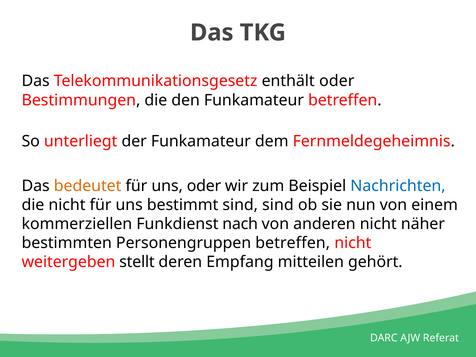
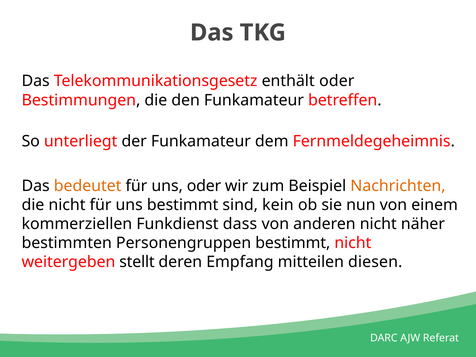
Nachrichten colour: blue -> orange
sind sind: sind -> kein
nach: nach -> dass
Personengruppen betreffen: betreffen -> bestimmt
gehört: gehört -> diesen
